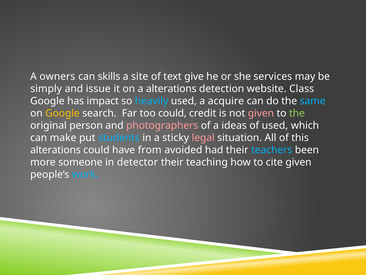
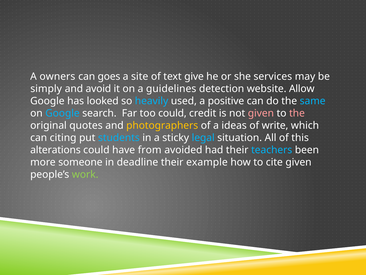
skills: skills -> goes
issue: issue -> avoid
a alterations: alterations -> guidelines
Class: Class -> Allow
impact: impact -> looked
acquire: acquire -> positive
Google at (62, 113) colour: yellow -> light blue
the at (297, 113) colour: light green -> pink
person: person -> quotes
photographers colour: pink -> yellow
of used: used -> write
make: make -> citing
legal colour: pink -> light blue
detector: detector -> deadline
teaching: teaching -> example
work colour: light blue -> light green
